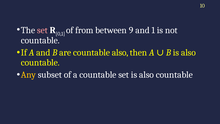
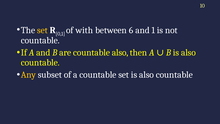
set at (42, 30) colour: pink -> yellow
from: from -> with
9: 9 -> 6
